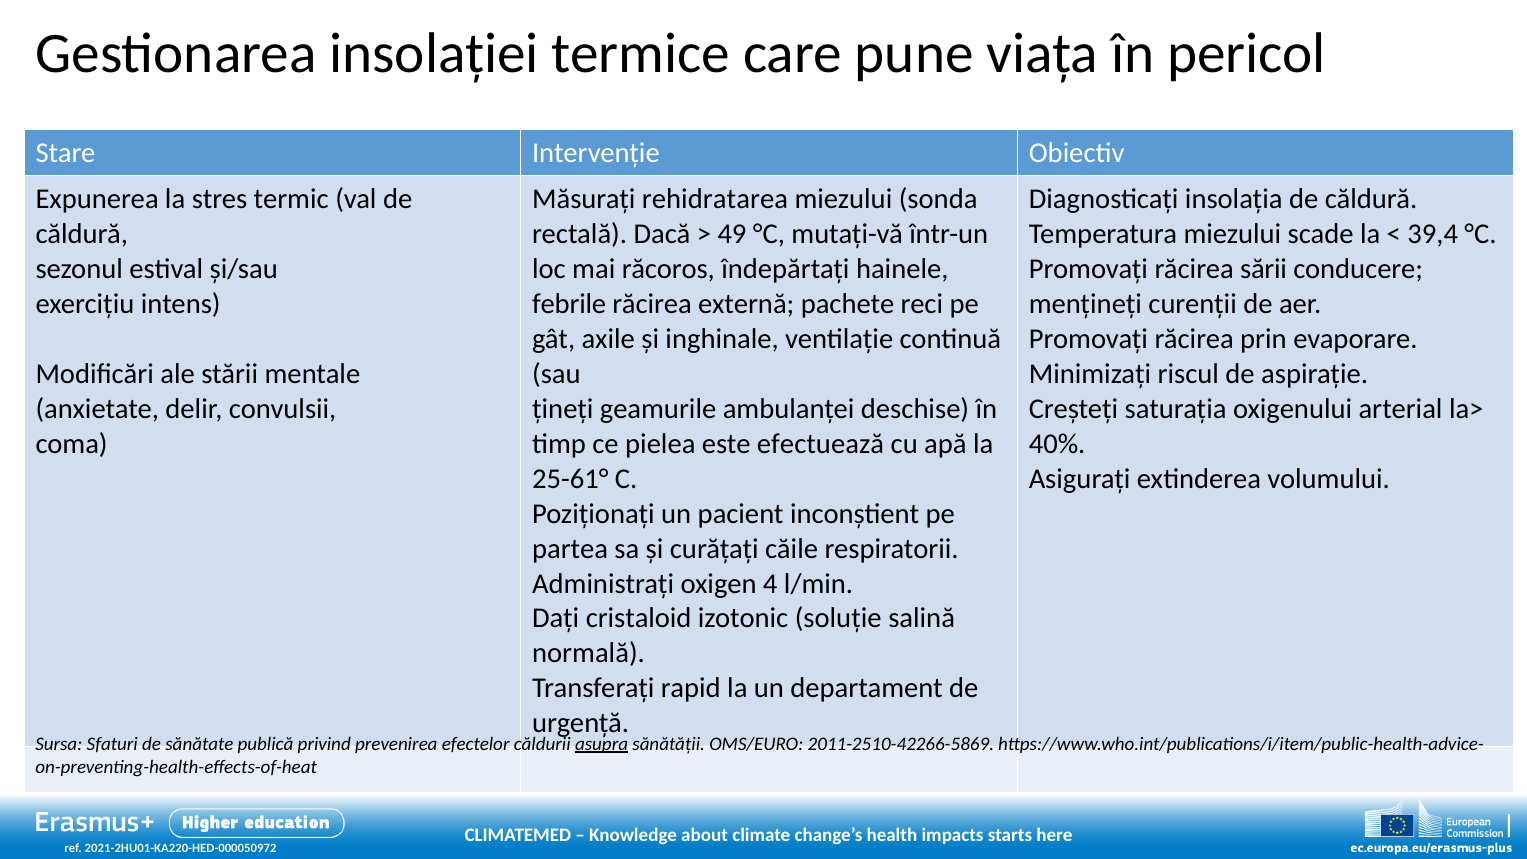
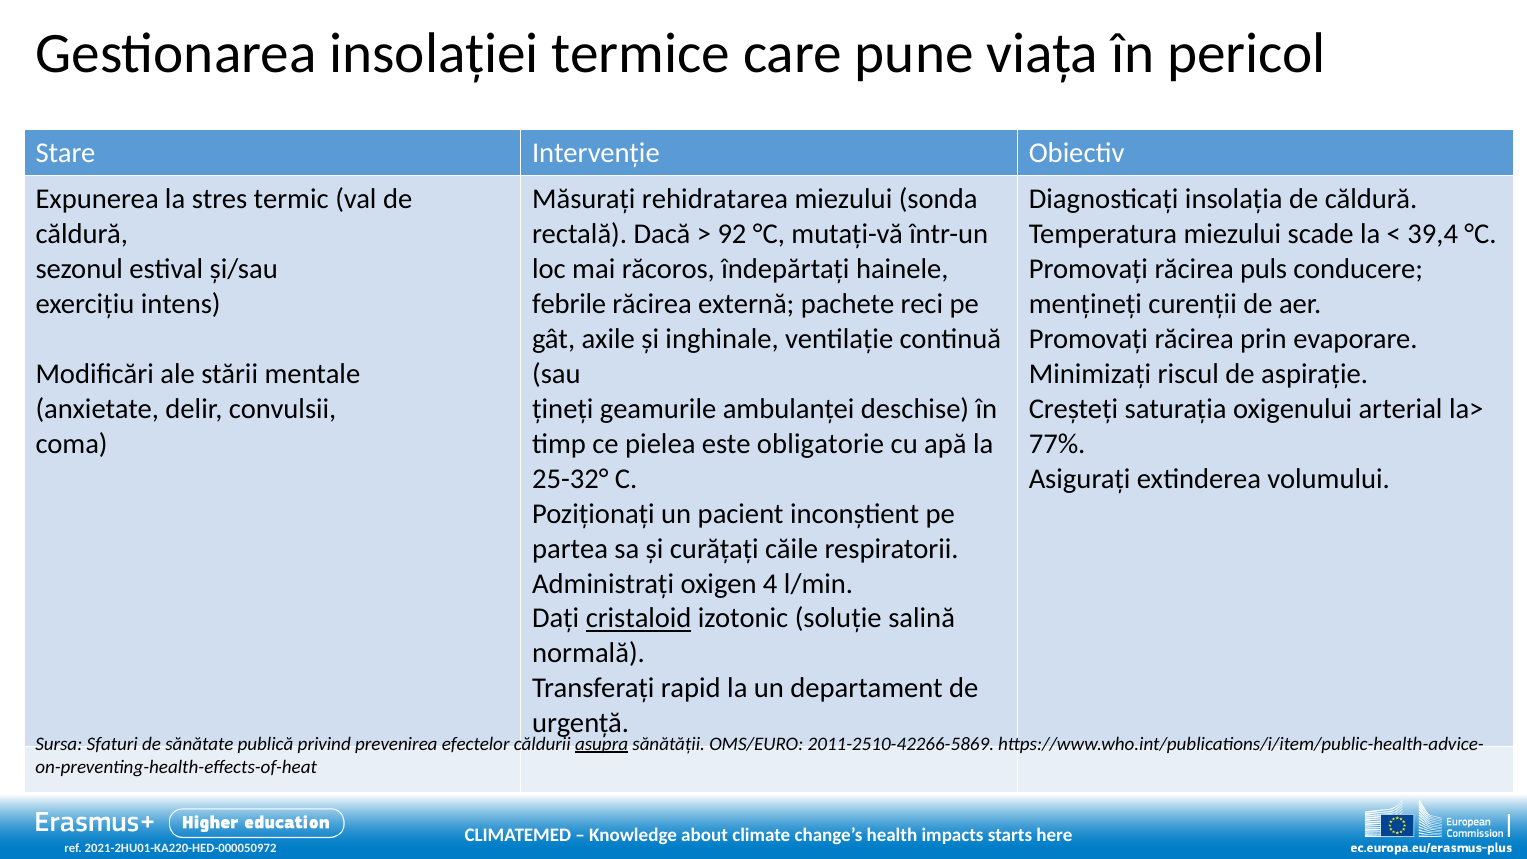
49: 49 -> 92
sării: sării -> puls
efectuează: efectuează -> obligatorie
40%: 40% -> 77%
25-61°: 25-61° -> 25-32°
cristaloid underline: none -> present
